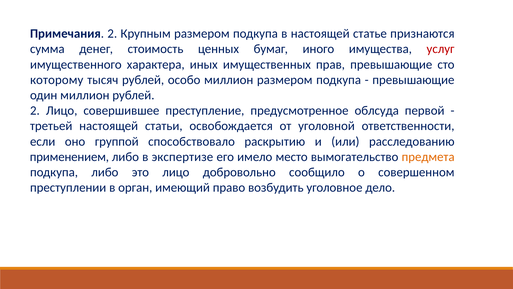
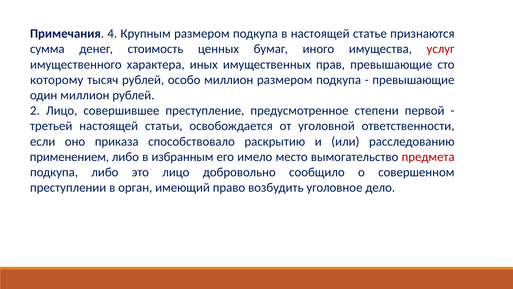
Примечания 2: 2 -> 4
облсуда: облсуда -> степени
группой: группой -> приказа
экспертизе: экспертизе -> избранным
предмета colour: orange -> red
